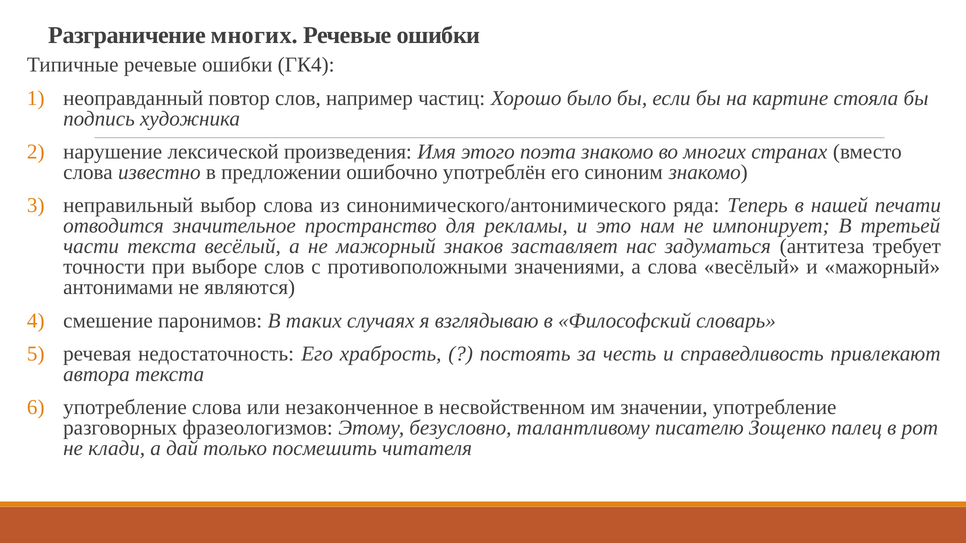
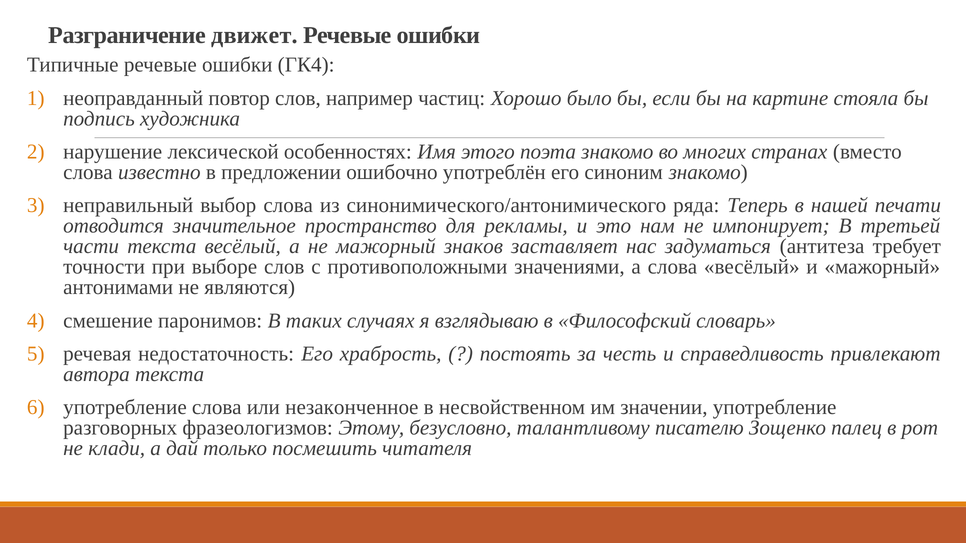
Разграничение многих: многих -> движет
произведения: произведения -> особенностях
